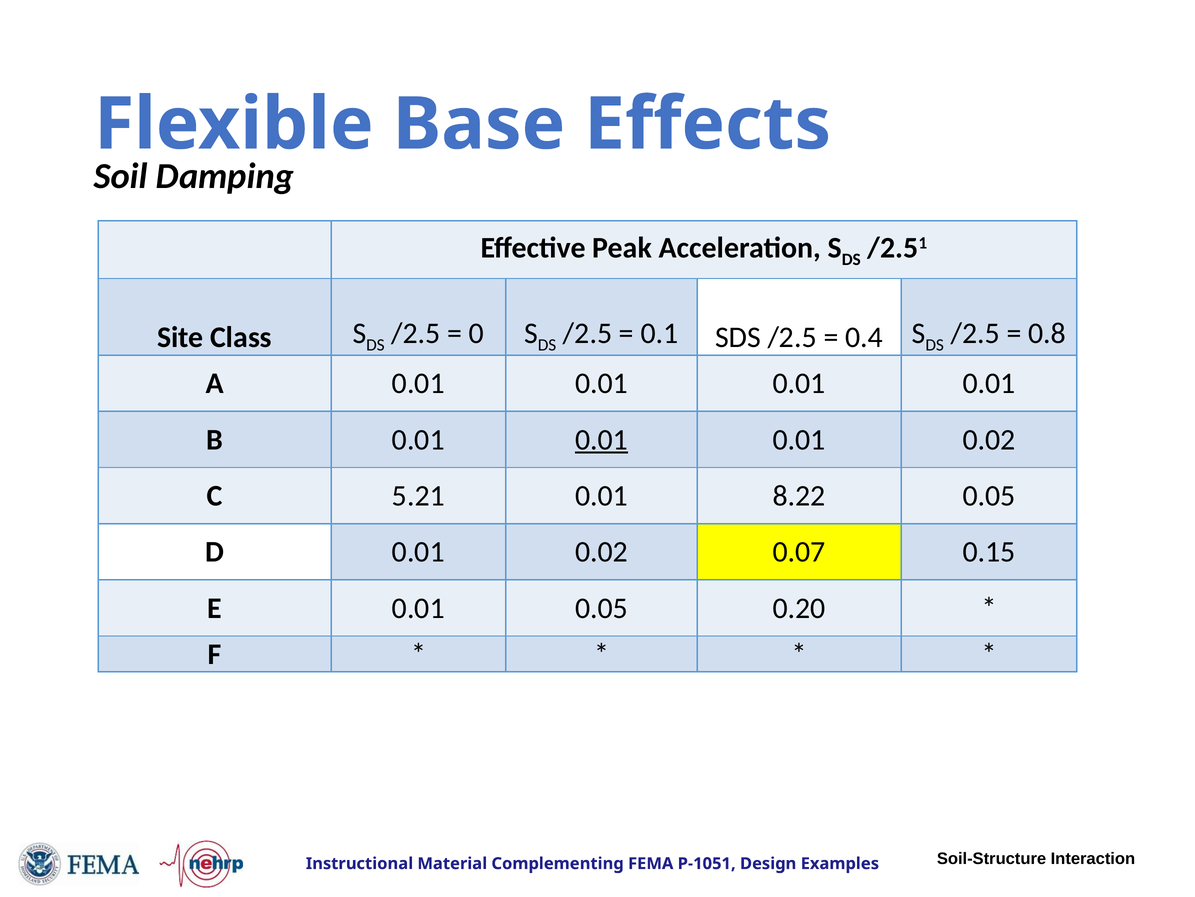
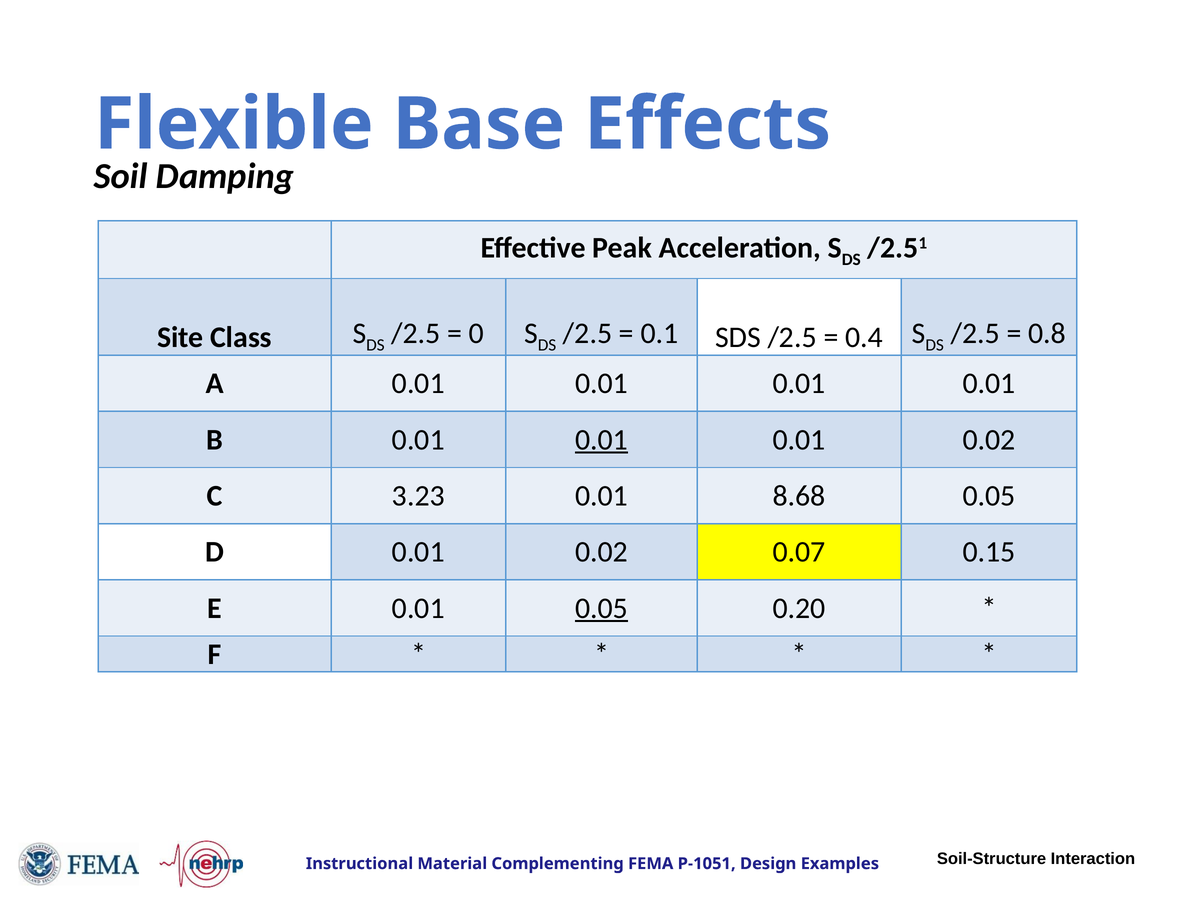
5.21: 5.21 -> 3.23
8.22: 8.22 -> 8.68
0.05 at (601, 608) underline: none -> present
